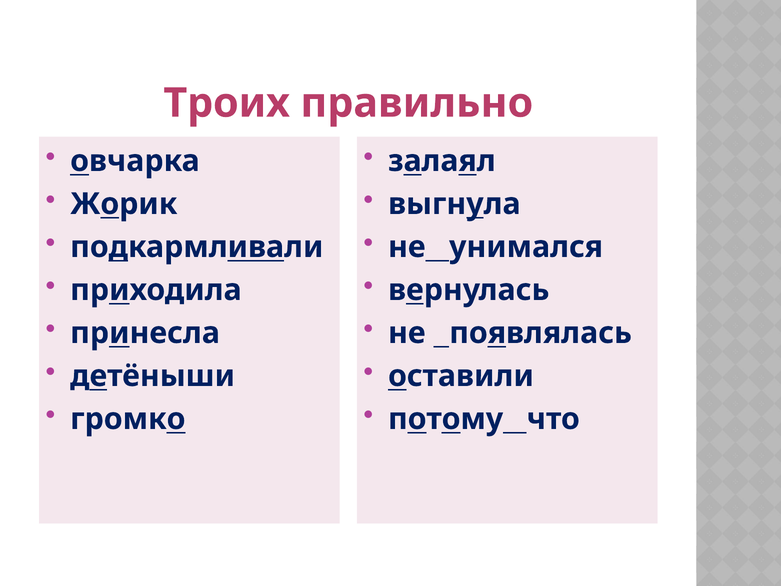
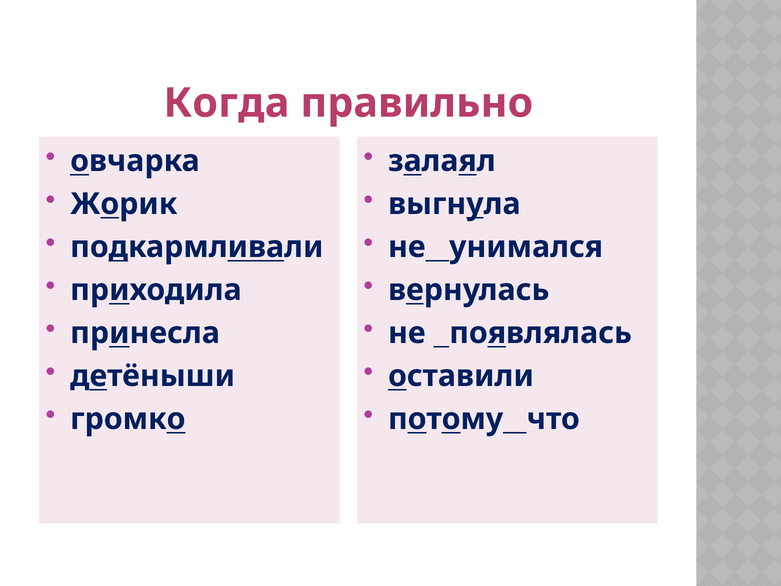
Троих: Троих -> Когда
